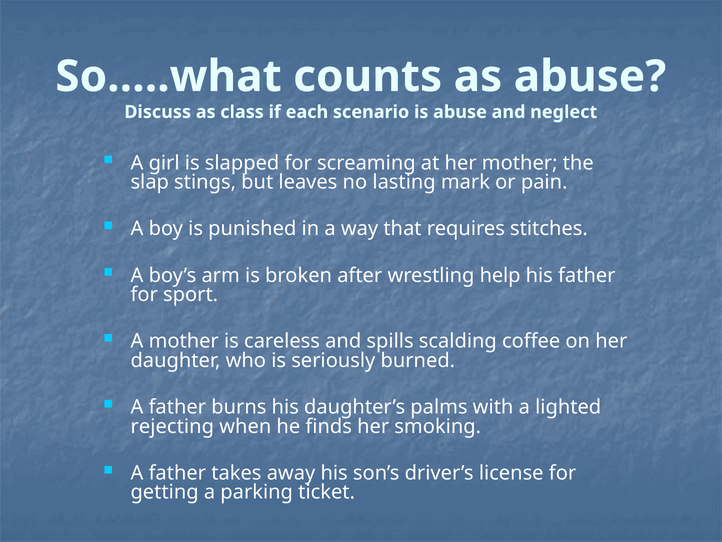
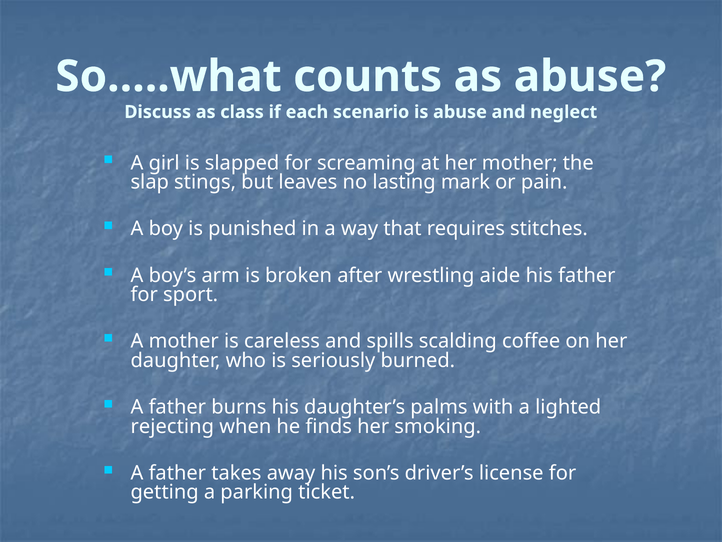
help: help -> aide
